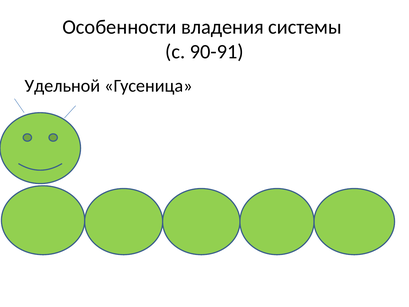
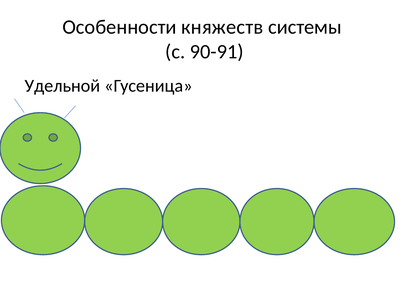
владения: владения -> княжеств
